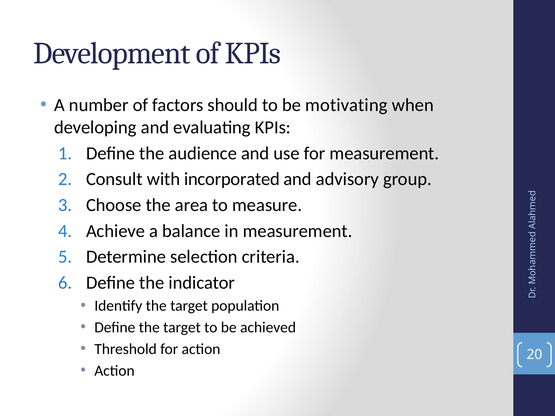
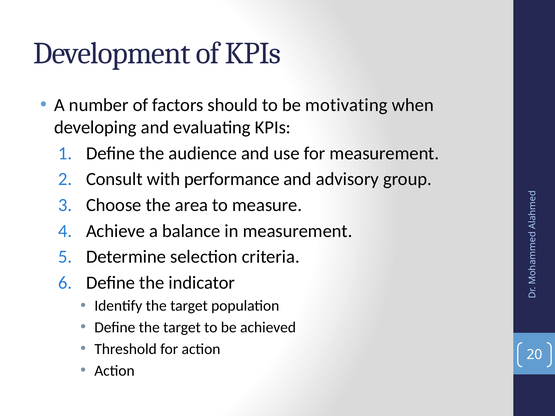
incorporated: incorporated -> performance
